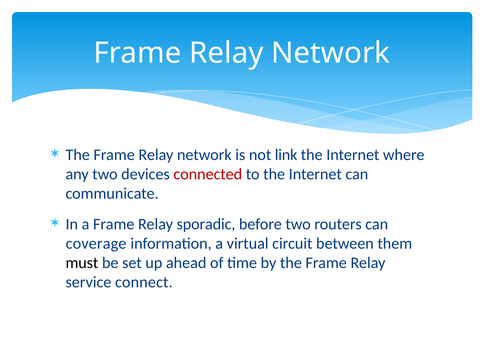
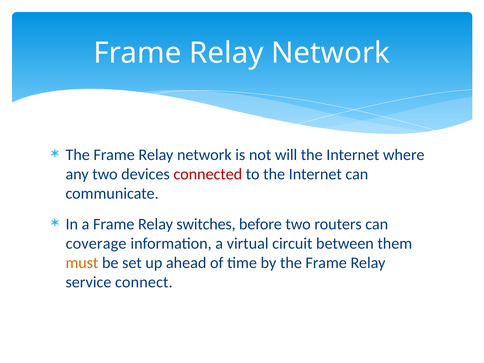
link: link -> will
sporadic: sporadic -> switches
must colour: black -> orange
